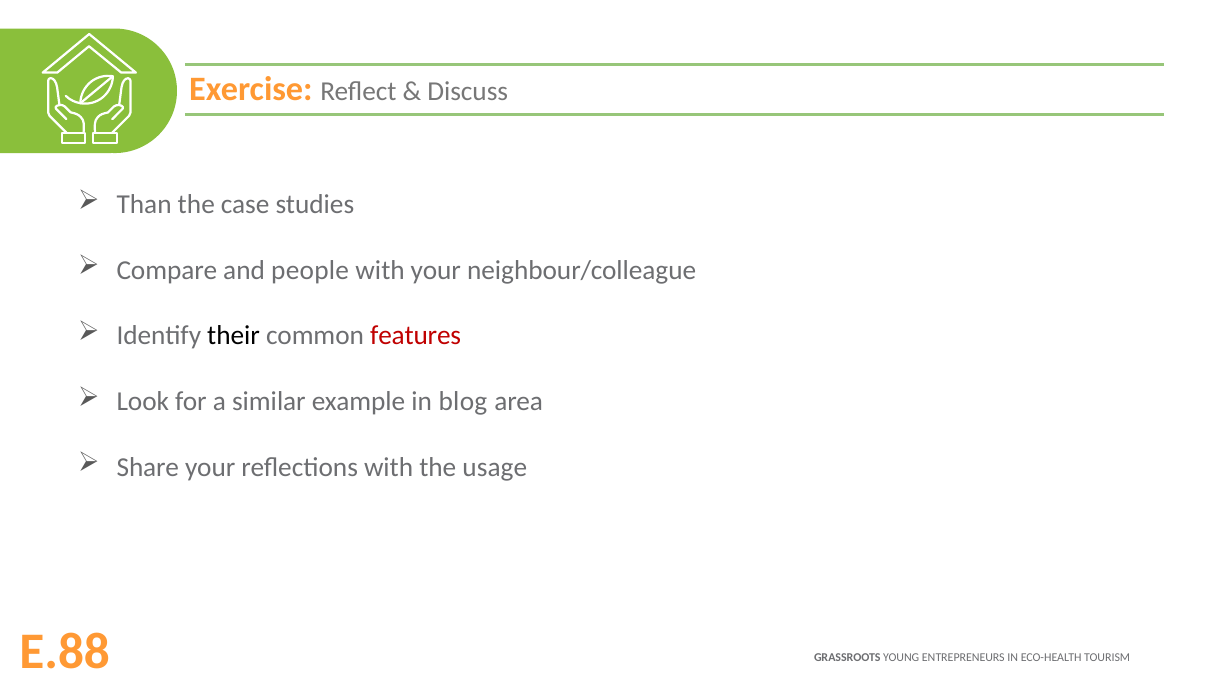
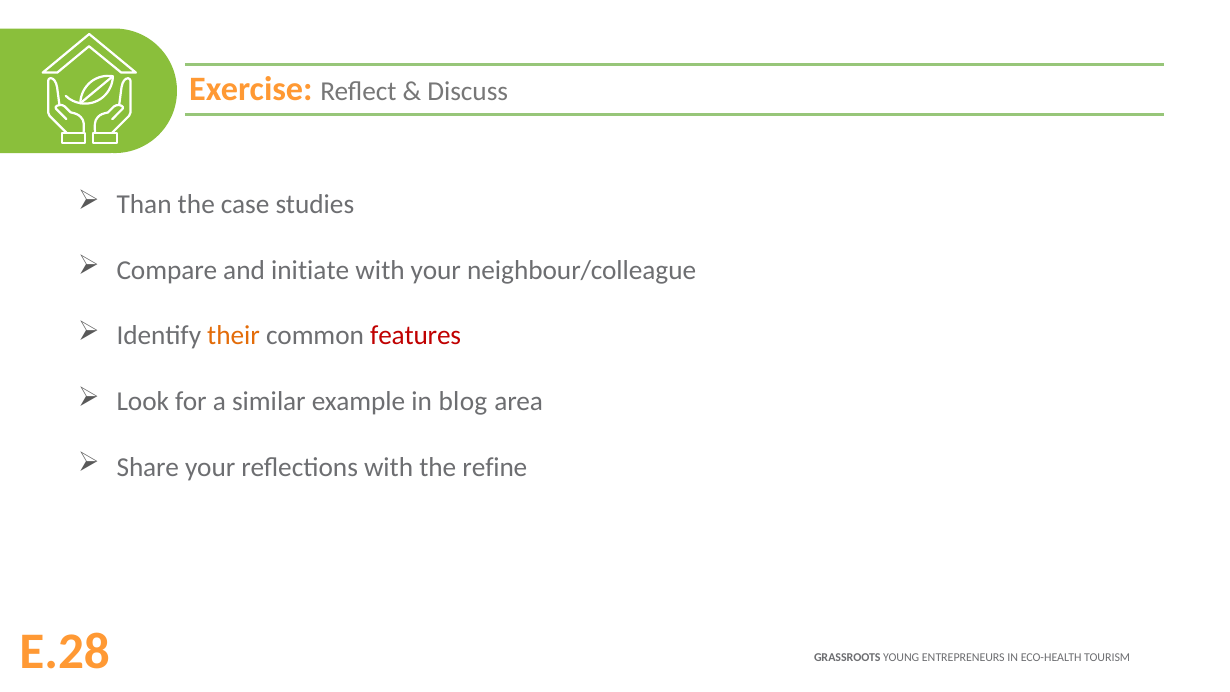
people: people -> initiate
their colour: black -> orange
usage: usage -> refine
E.88: E.88 -> E.28
